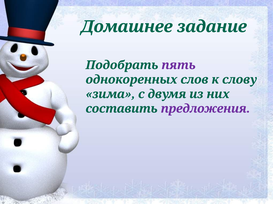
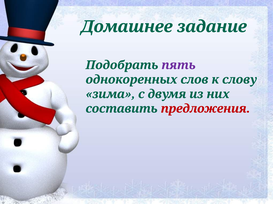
предложения colour: purple -> red
